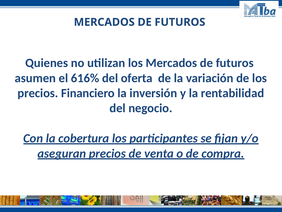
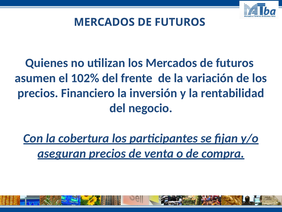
616%: 616% -> 102%
oferta: oferta -> frente
